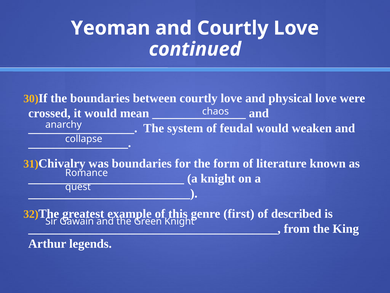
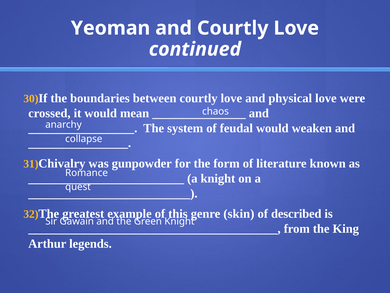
was boundaries: boundaries -> gunpowder
first: first -> skin
